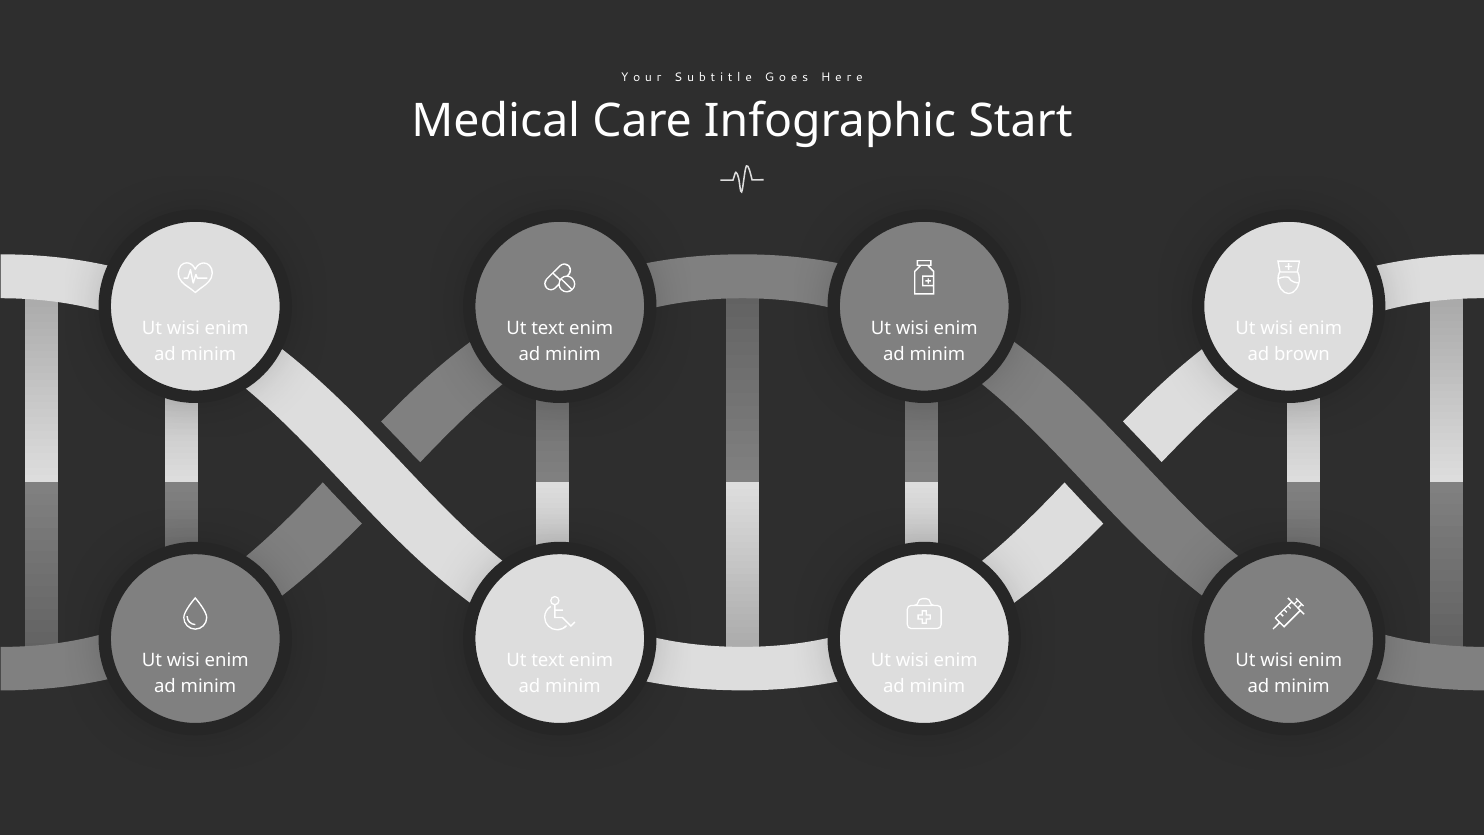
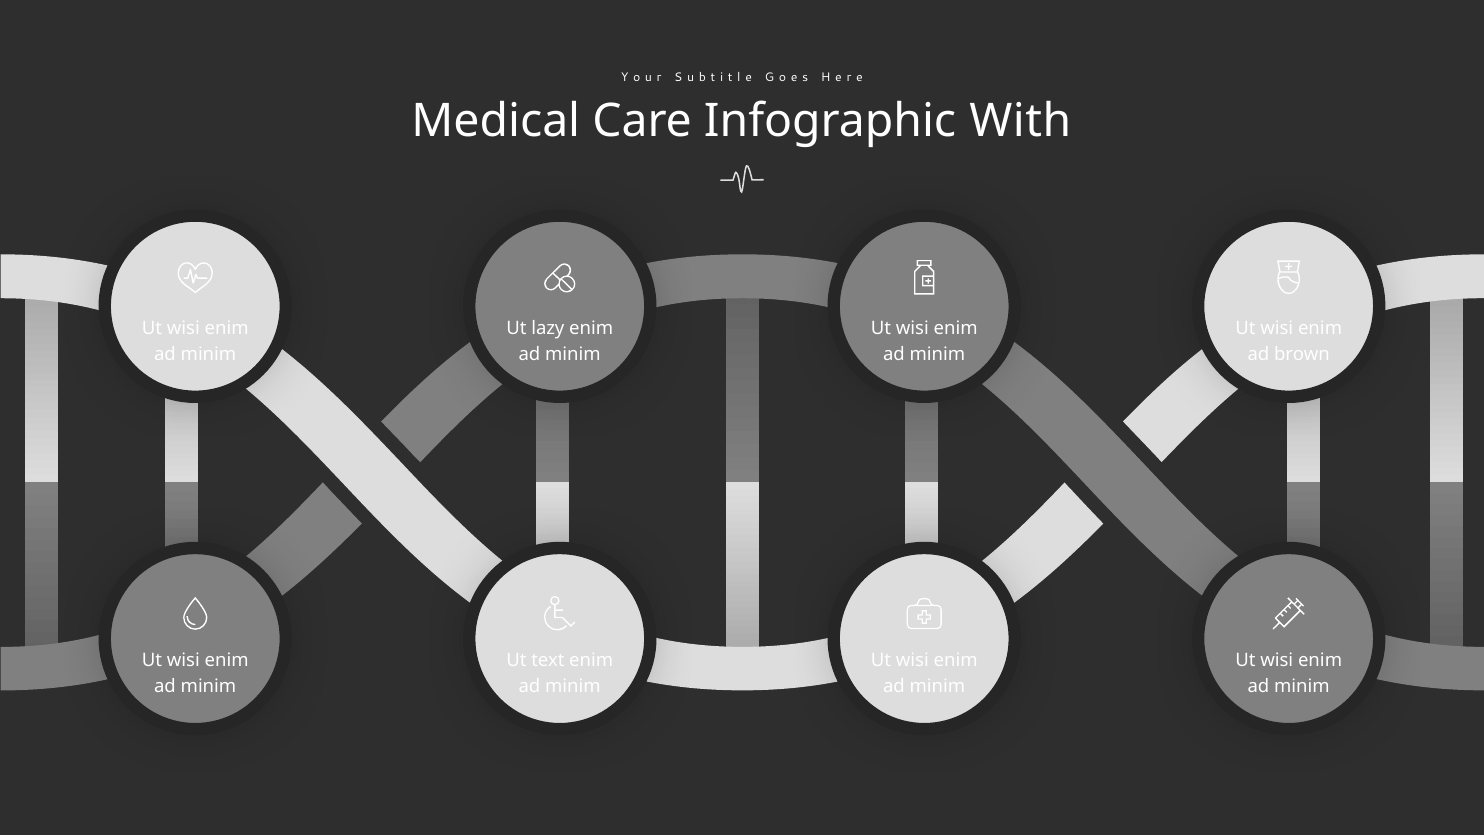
Start: Start -> With
text at (548, 328): text -> lazy
